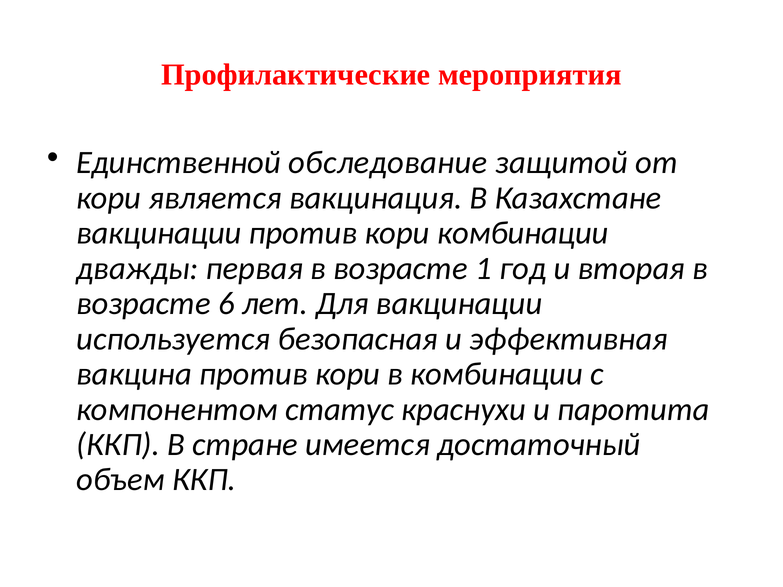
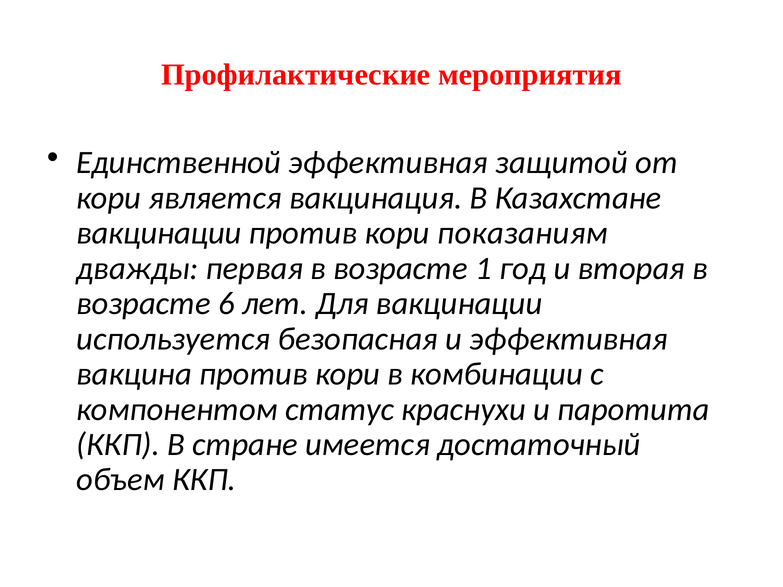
Единственной обследование: обследование -> эффективная
кори комбинации: комбинации -> показаниям
